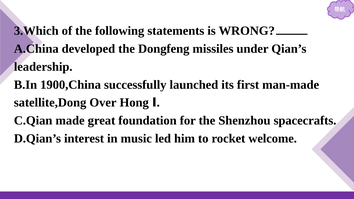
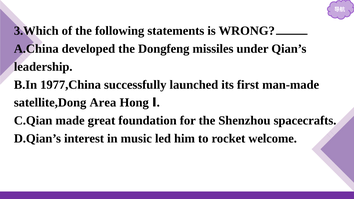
1900,China: 1900,China -> 1977,China
Over: Over -> Area
